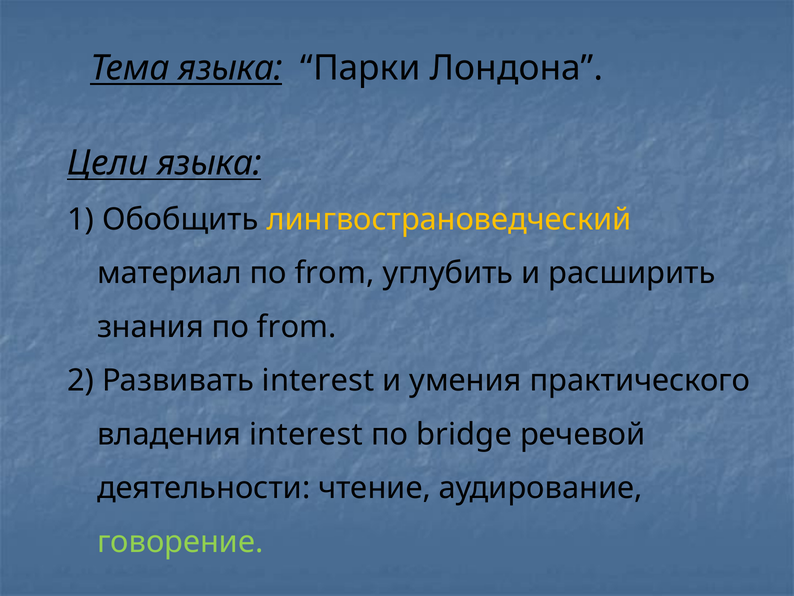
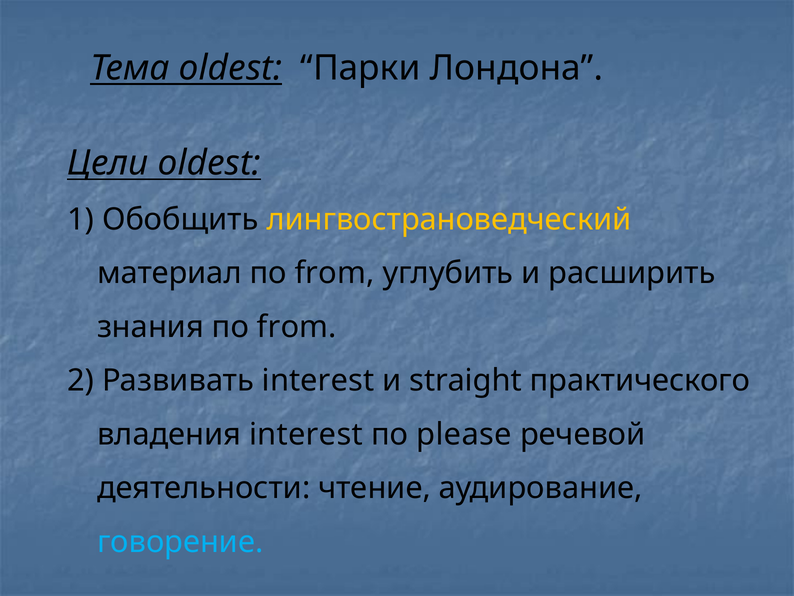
Тема языка: языка -> oldest
Цели языка: языка -> oldest
умения: умения -> straight
bridge: bridge -> please
говорение colour: light green -> light blue
